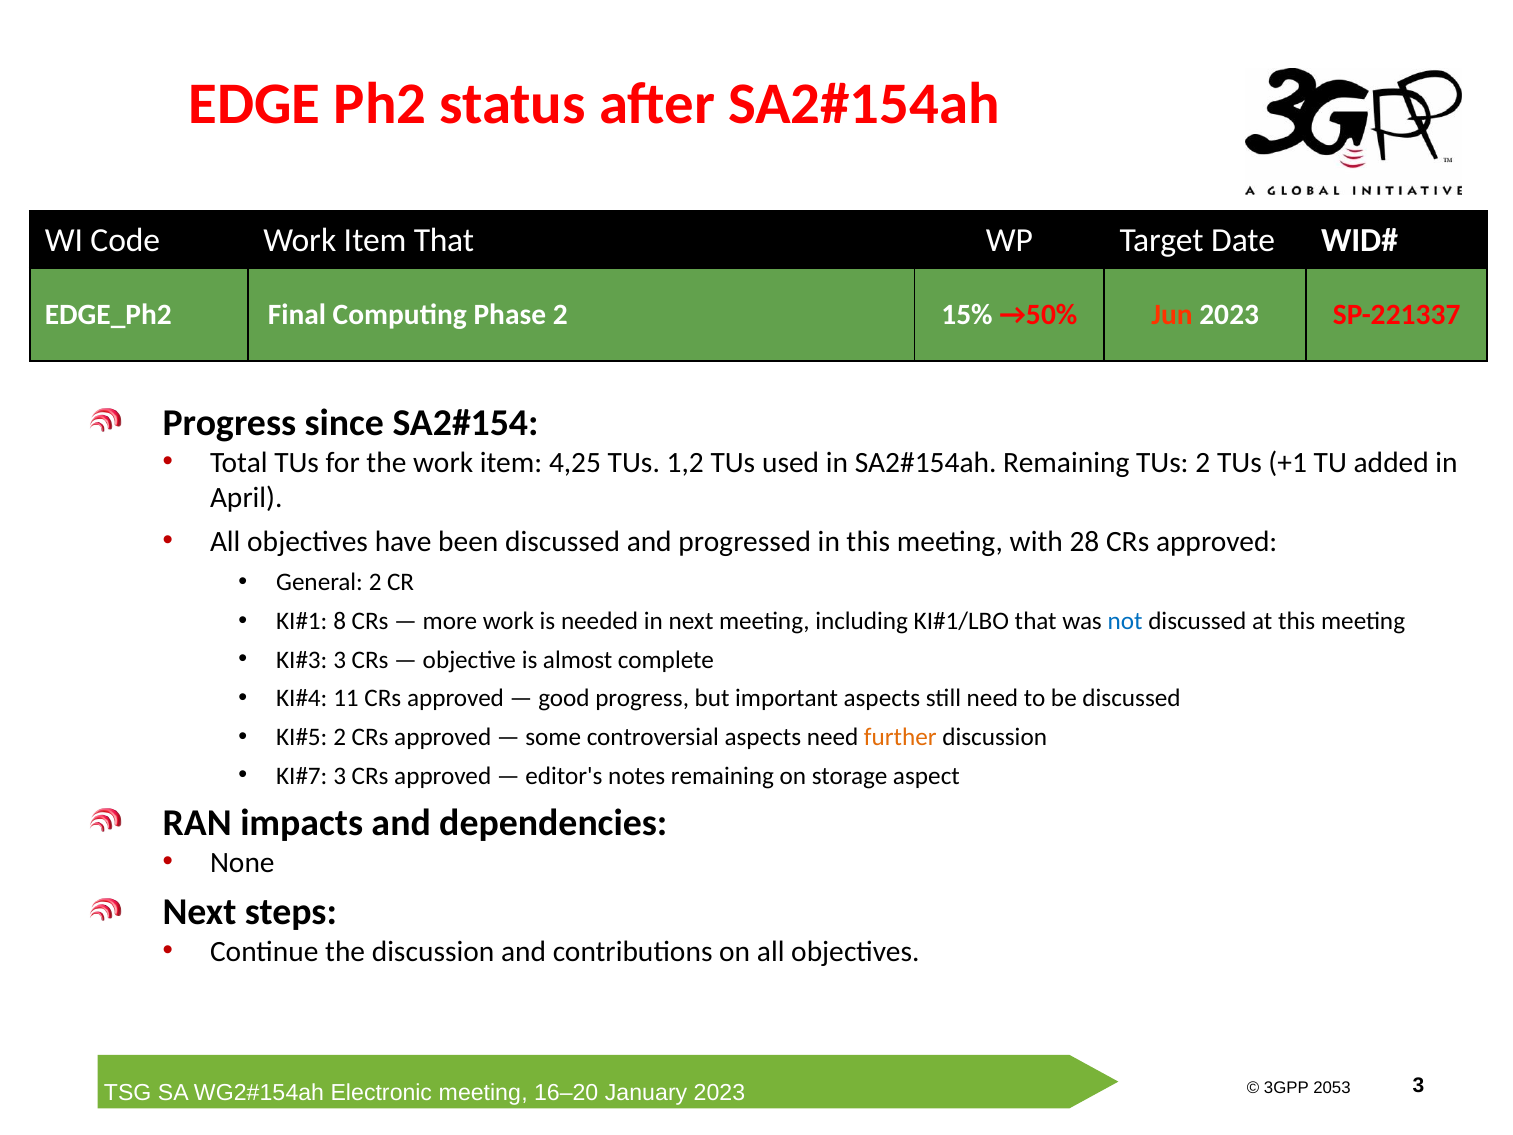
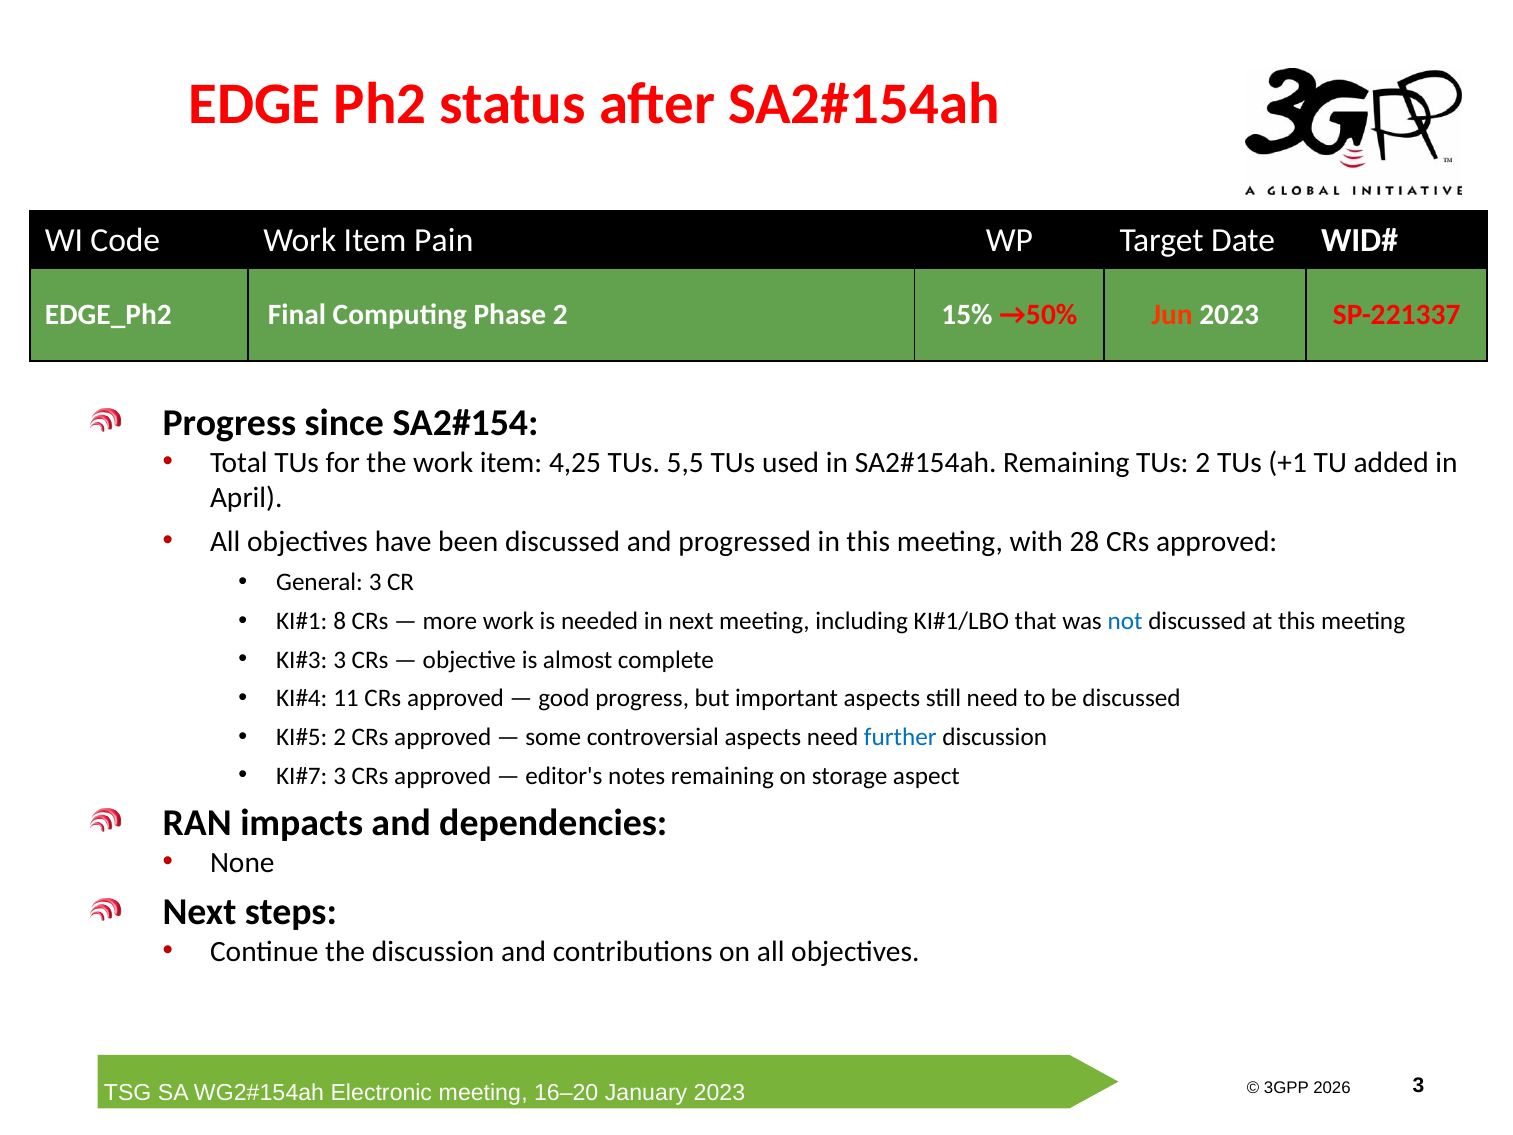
Item That: That -> Pain
1,2: 1,2 -> 5,5
General 2: 2 -> 3
further colour: orange -> blue
2053: 2053 -> 2026
